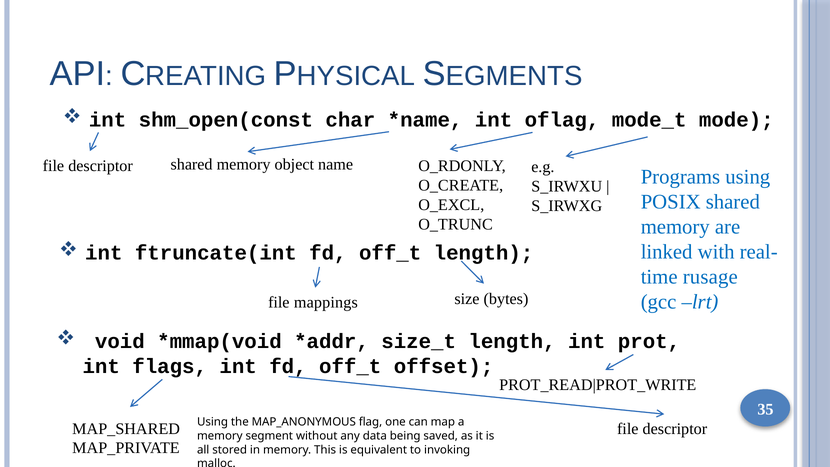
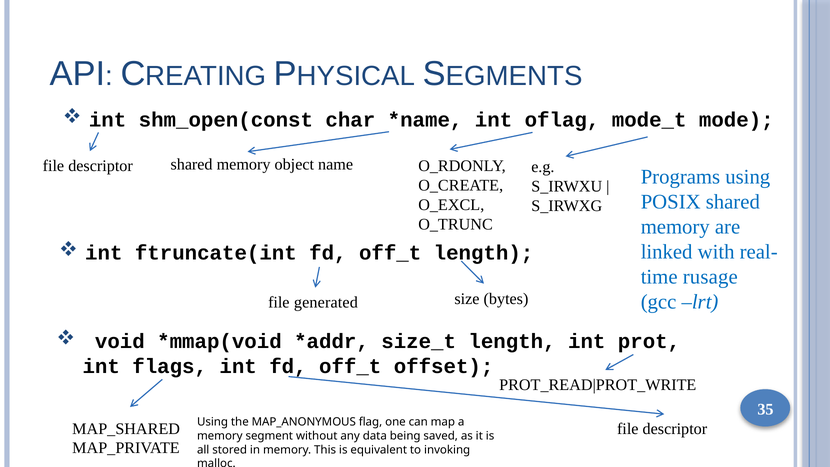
mappings: mappings -> generated
